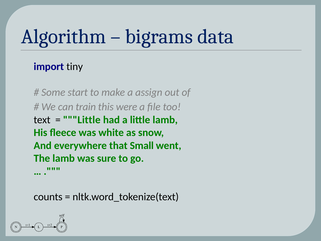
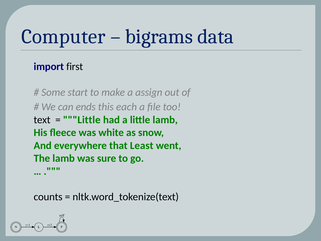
Algorithm: Algorithm -> Computer
tiny: tiny -> first
train: train -> ends
were: were -> each
Small: Small -> Least
